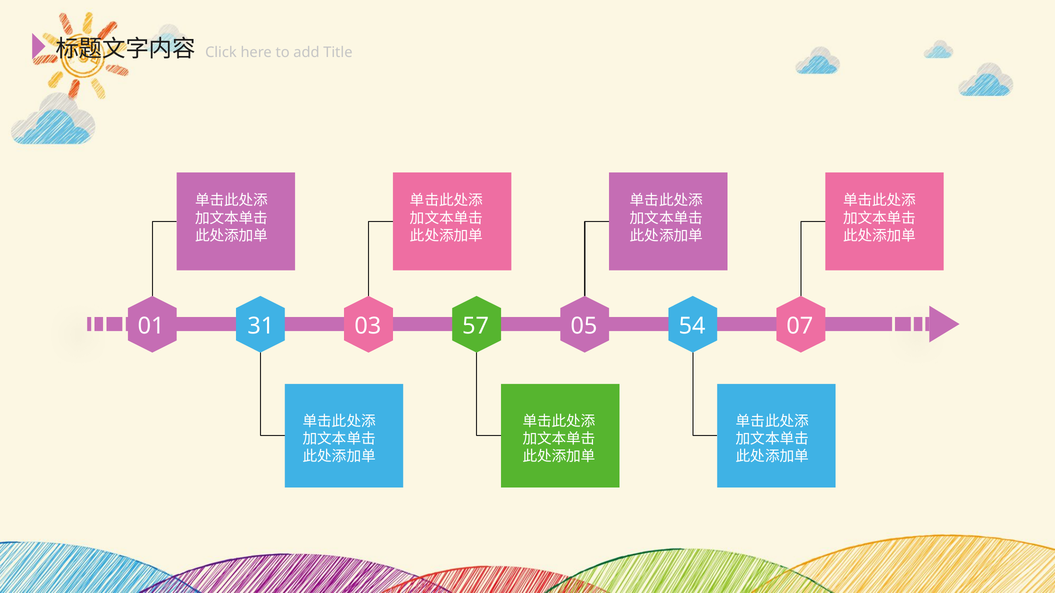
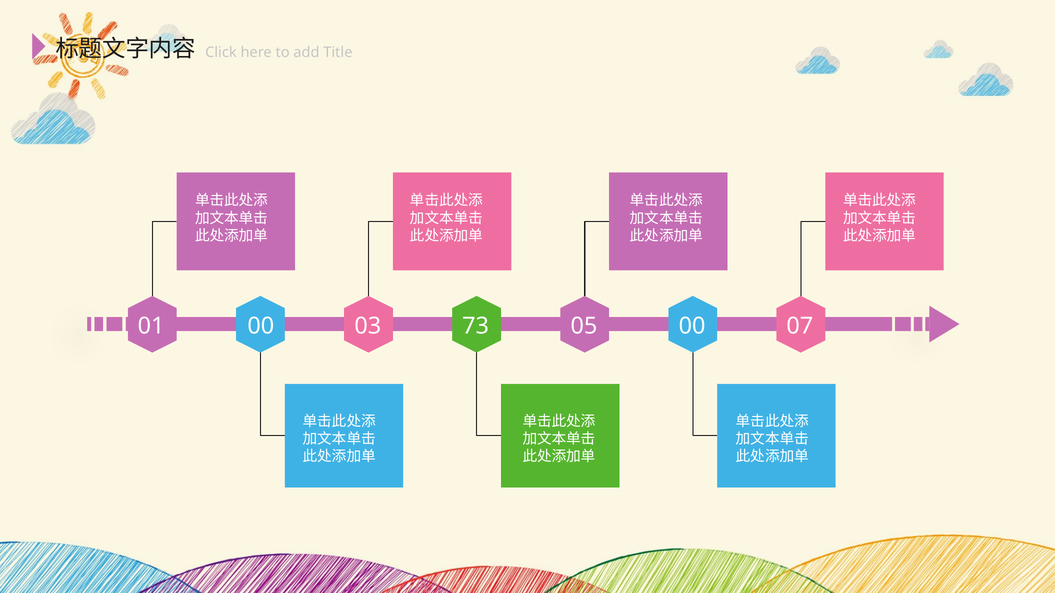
01 31: 31 -> 00
57: 57 -> 73
05 54: 54 -> 00
